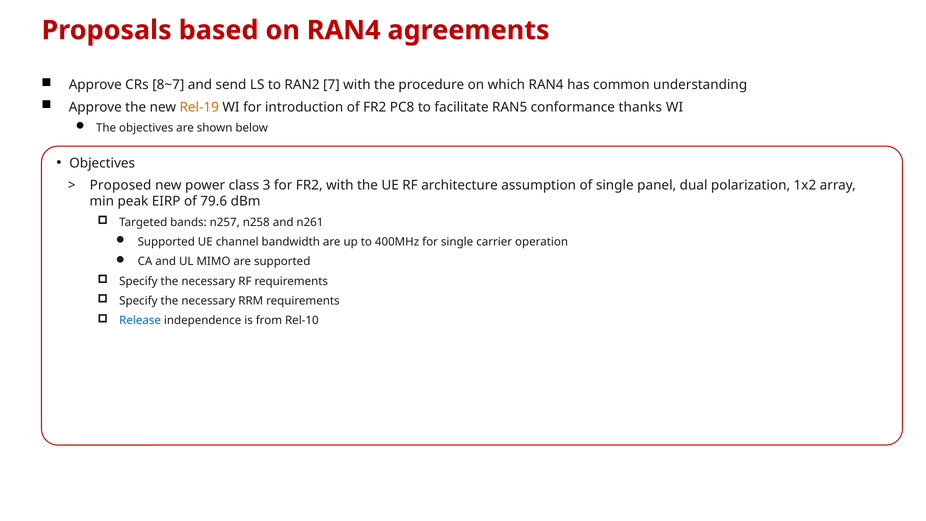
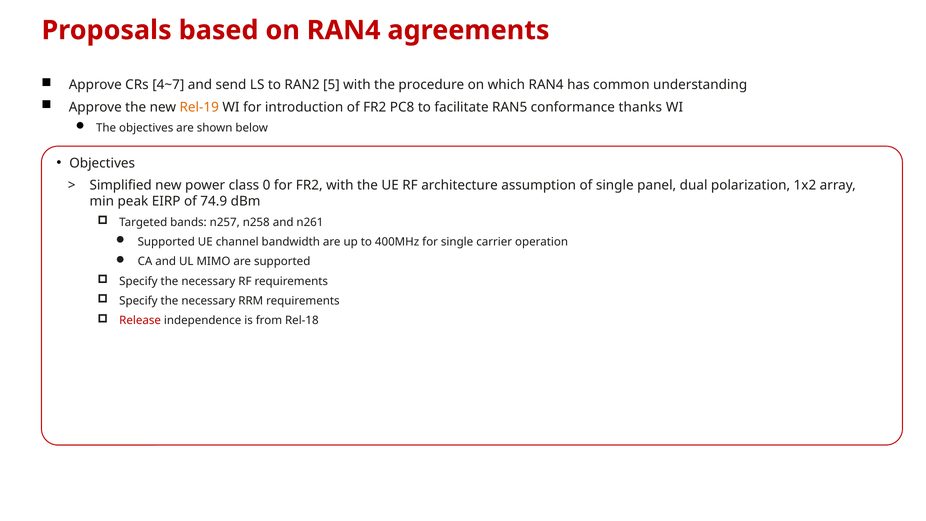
8~7: 8~7 -> 4~7
7: 7 -> 5
Proposed: Proposed -> Simplified
3: 3 -> 0
79.6: 79.6 -> 74.9
Release colour: blue -> red
Rel-10: Rel-10 -> Rel-18
